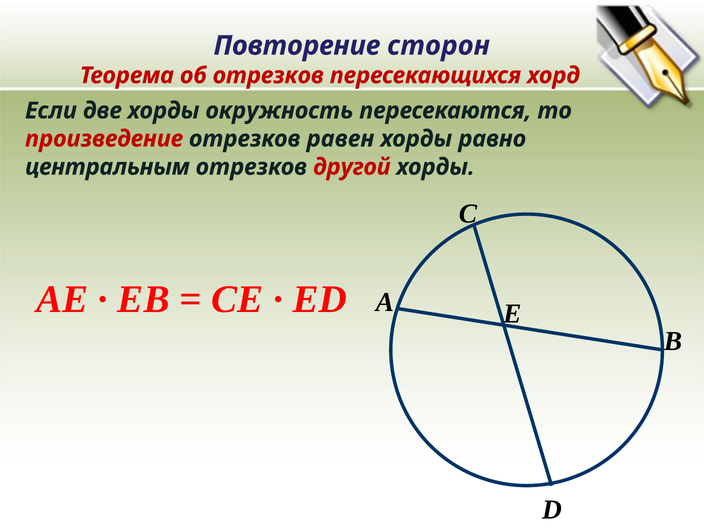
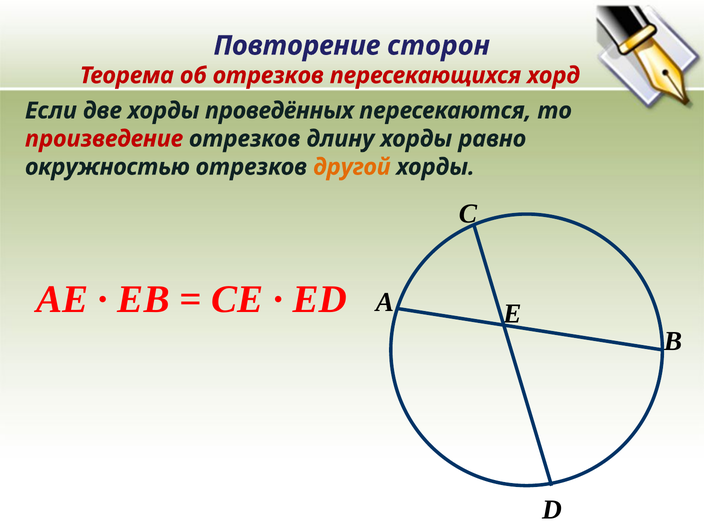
окружность: окружность -> проведённых
равен: равен -> длину
центральным: центральным -> окружностью
другой colour: red -> orange
